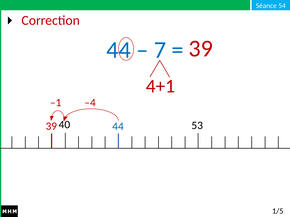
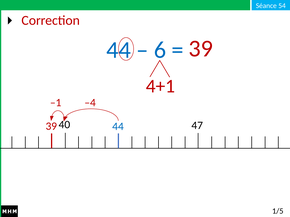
7: 7 -> 6
53: 53 -> 47
